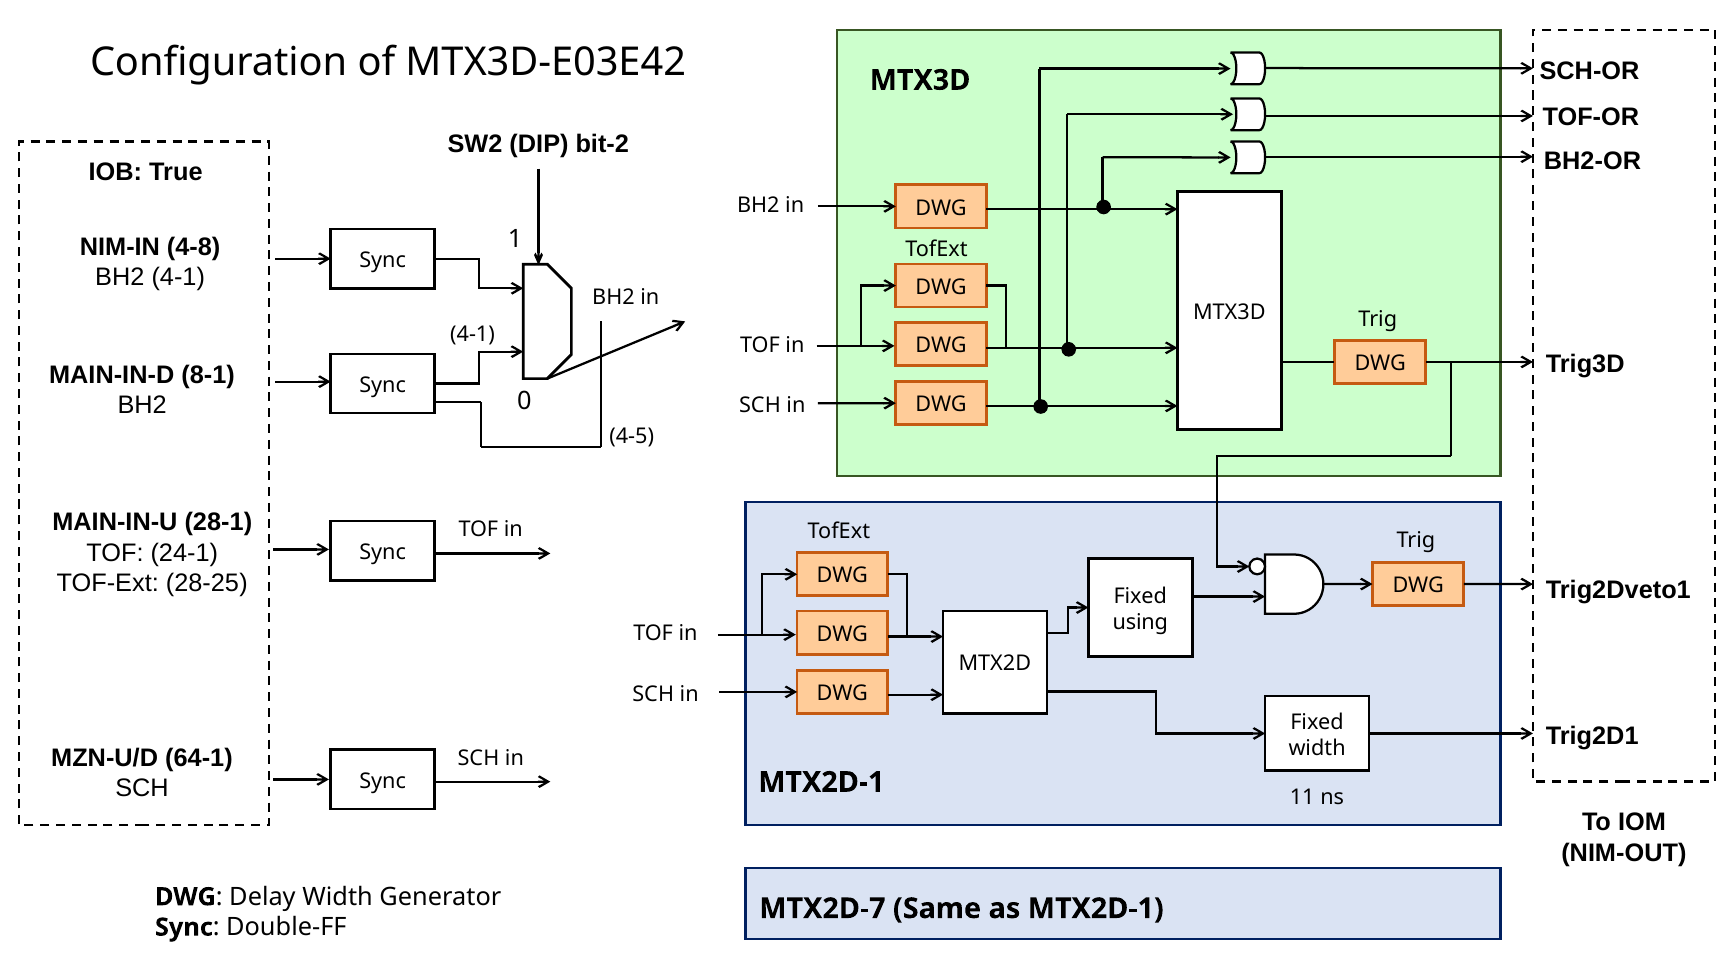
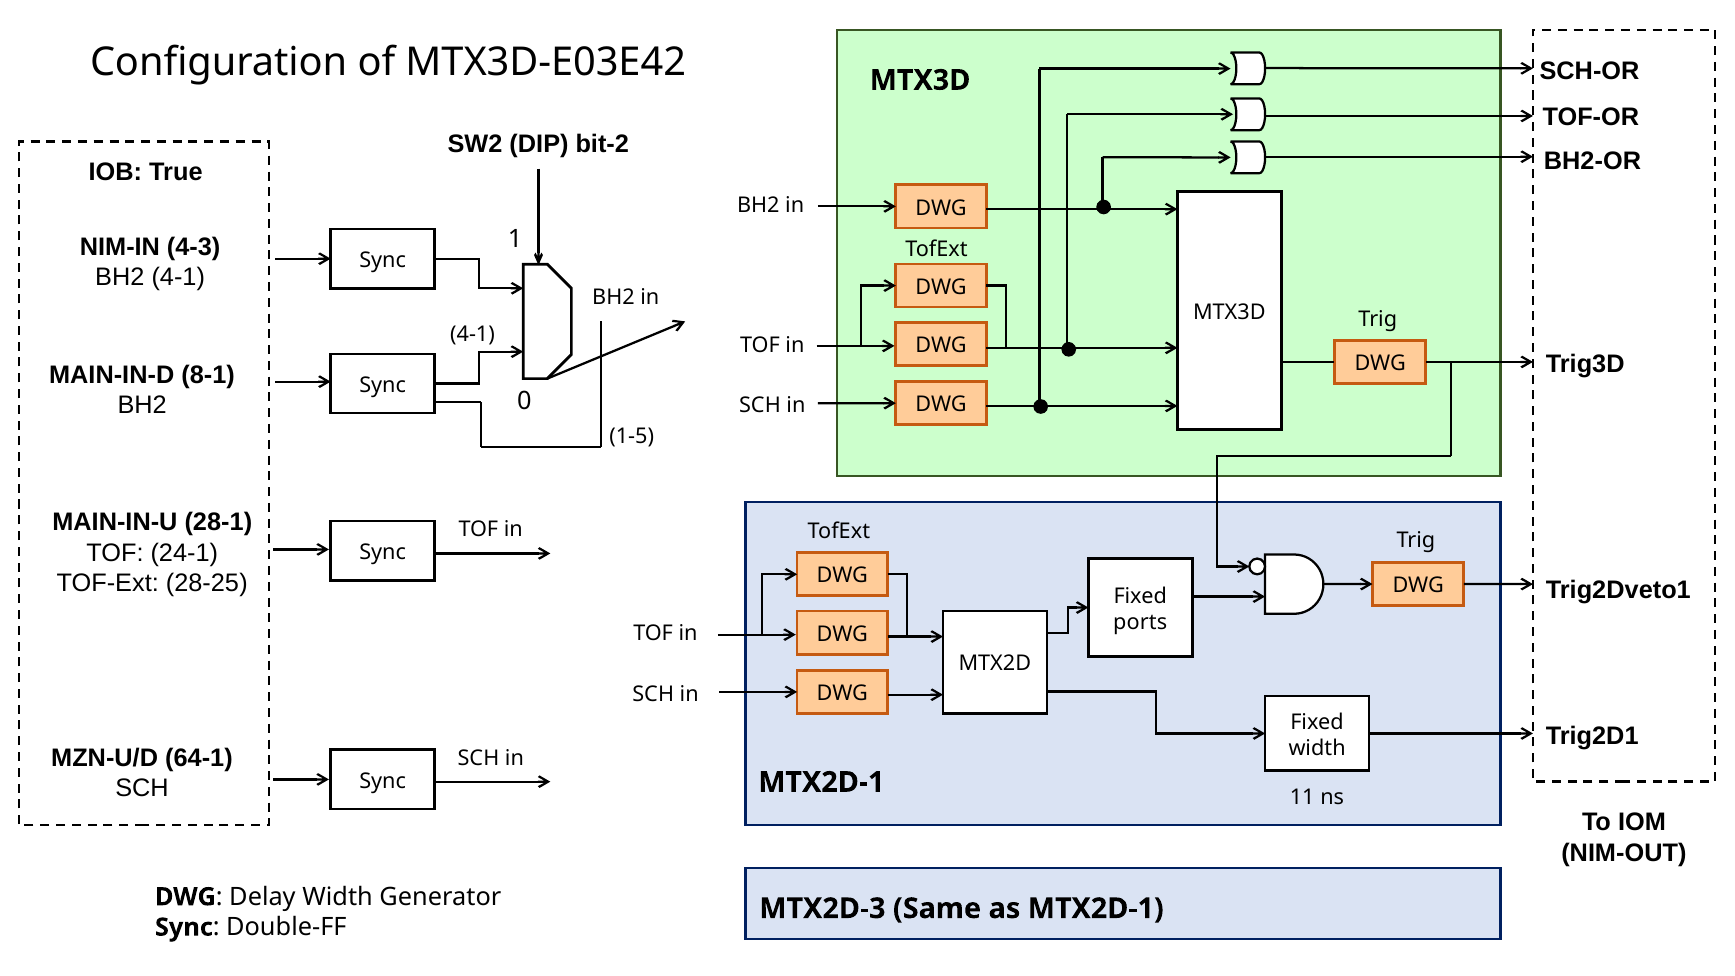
4-8: 4-8 -> 4-3
4-5: 4-5 -> 1-5
using: using -> ports
MTX2D-7: MTX2D-7 -> MTX2D-3
